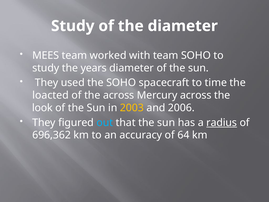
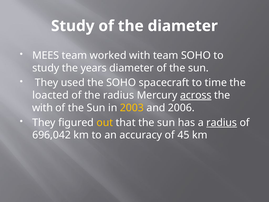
the across: across -> radius
across at (196, 95) underline: none -> present
look at (42, 108): look -> with
out colour: light blue -> yellow
696,362: 696,362 -> 696,042
64: 64 -> 45
